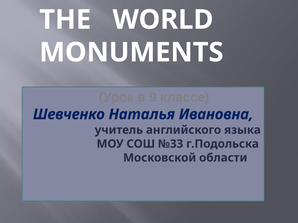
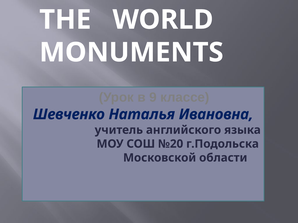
№33: №33 -> №20
